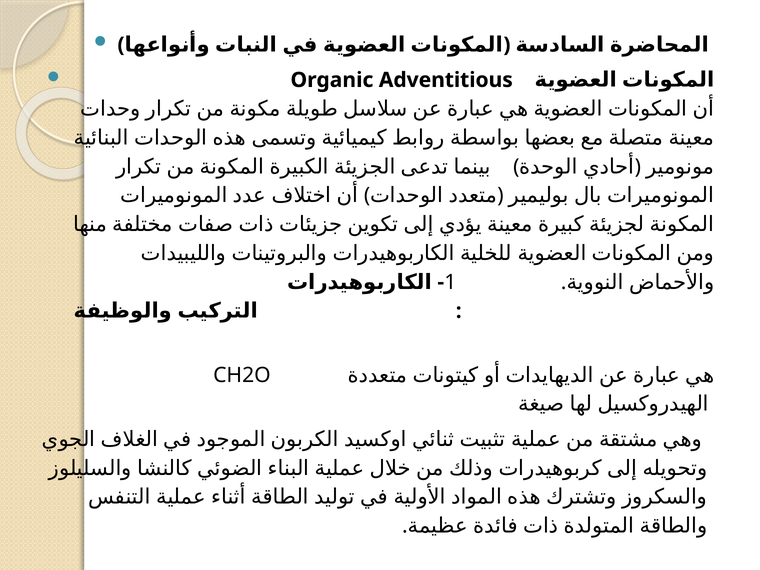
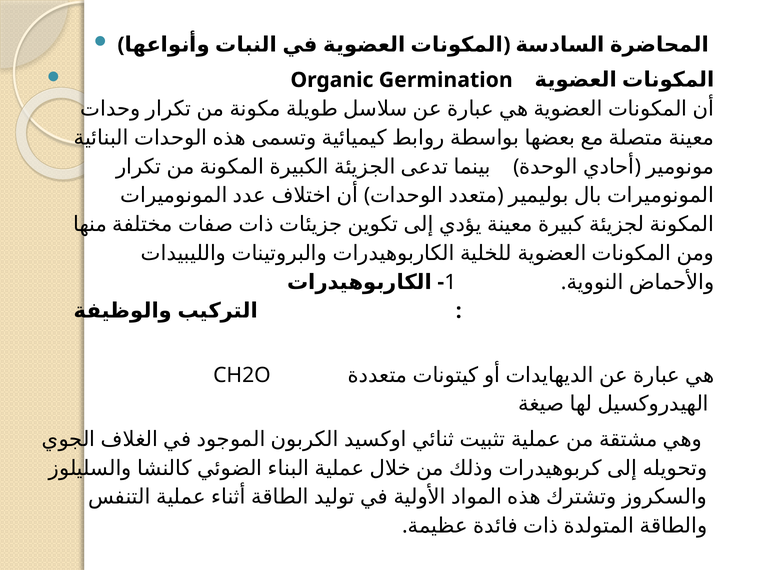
Adventitious: Adventitious -> Germination
